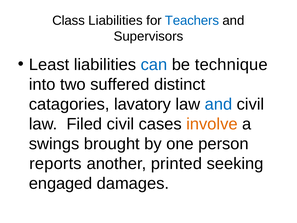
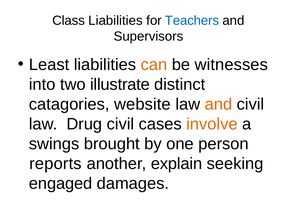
can colour: blue -> orange
technique: technique -> witnesses
suffered: suffered -> illustrate
lavatory: lavatory -> website
and at (218, 104) colour: blue -> orange
Filed: Filed -> Drug
printed: printed -> explain
